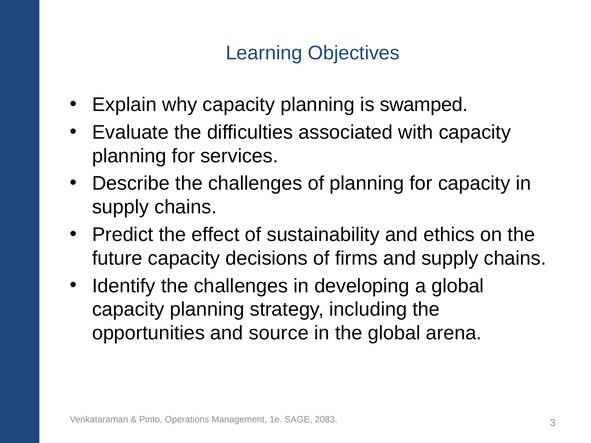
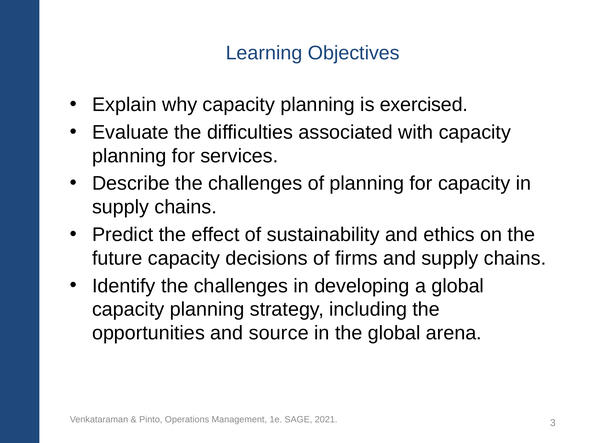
swamped: swamped -> exercised
2083: 2083 -> 2021
